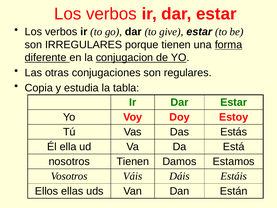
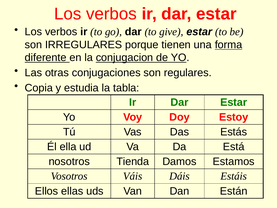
nosotros Tienen: Tienen -> Tienda
